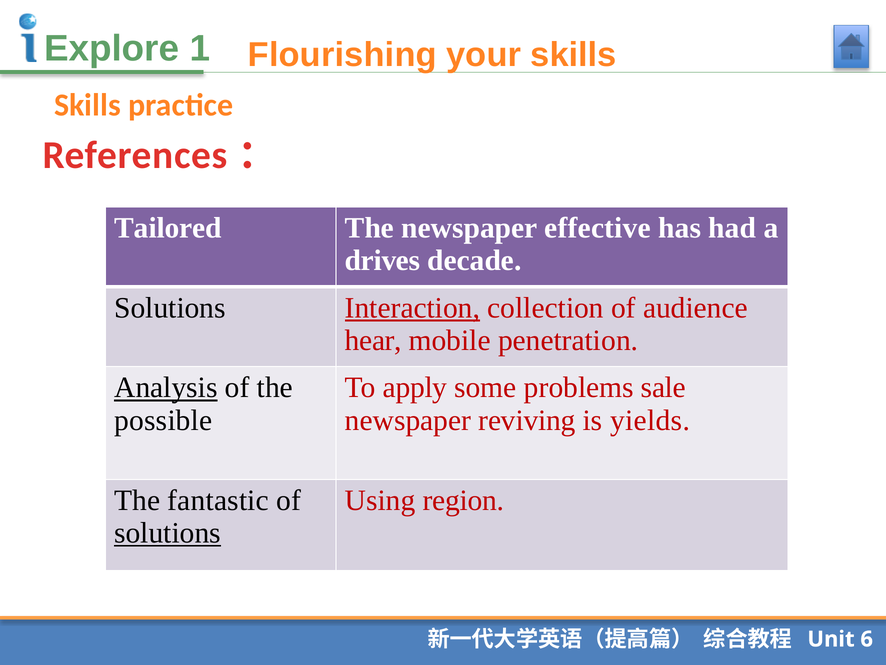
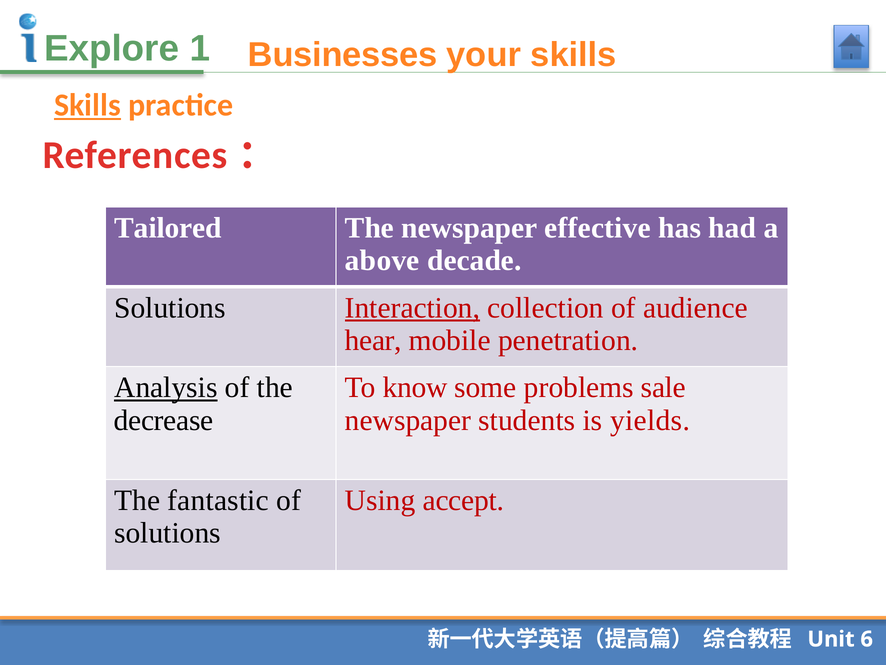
Flourishing: Flourishing -> Businesses
Skills at (87, 105) underline: none -> present
drives: drives -> above
apply: apply -> know
possible: possible -> decrease
reviving: reviving -> students
region: region -> accept
solutions at (168, 533) underline: present -> none
